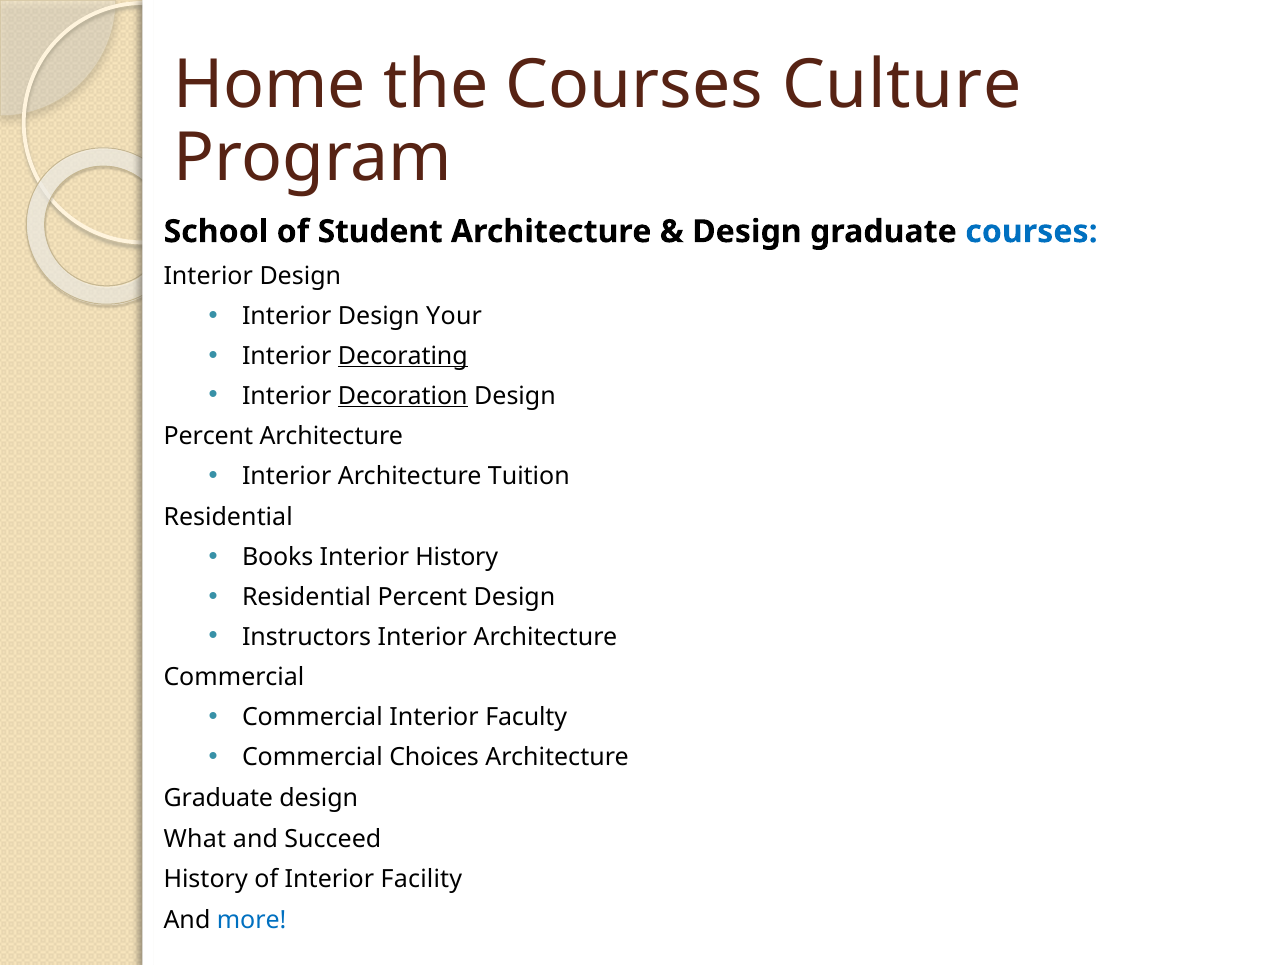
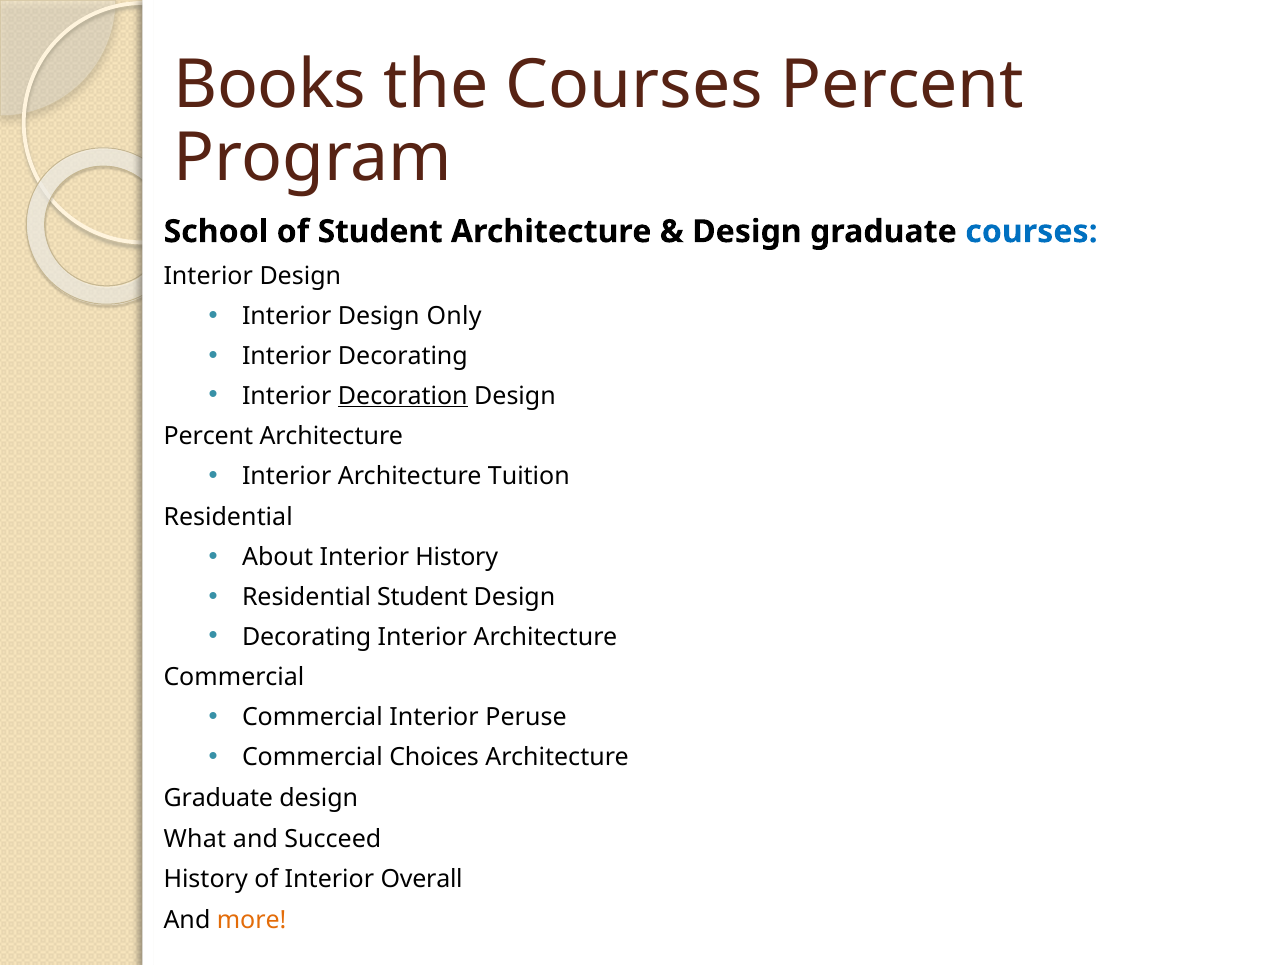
Home: Home -> Books
Courses Culture: Culture -> Percent
Your: Your -> Only
Decorating at (403, 356) underline: present -> none
Books: Books -> About
Residential Percent: Percent -> Student
Instructors at (307, 636): Instructors -> Decorating
Faculty: Faculty -> Peruse
Facility: Facility -> Overall
more colour: blue -> orange
